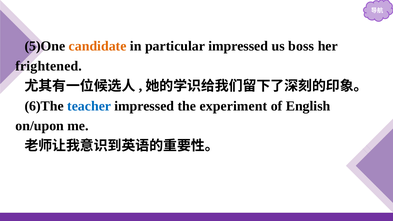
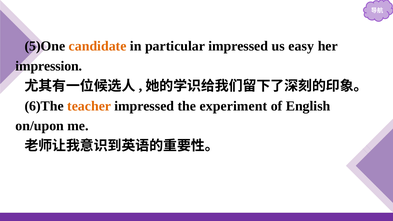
boss: boss -> easy
frightened: frightened -> impression
teacher colour: blue -> orange
